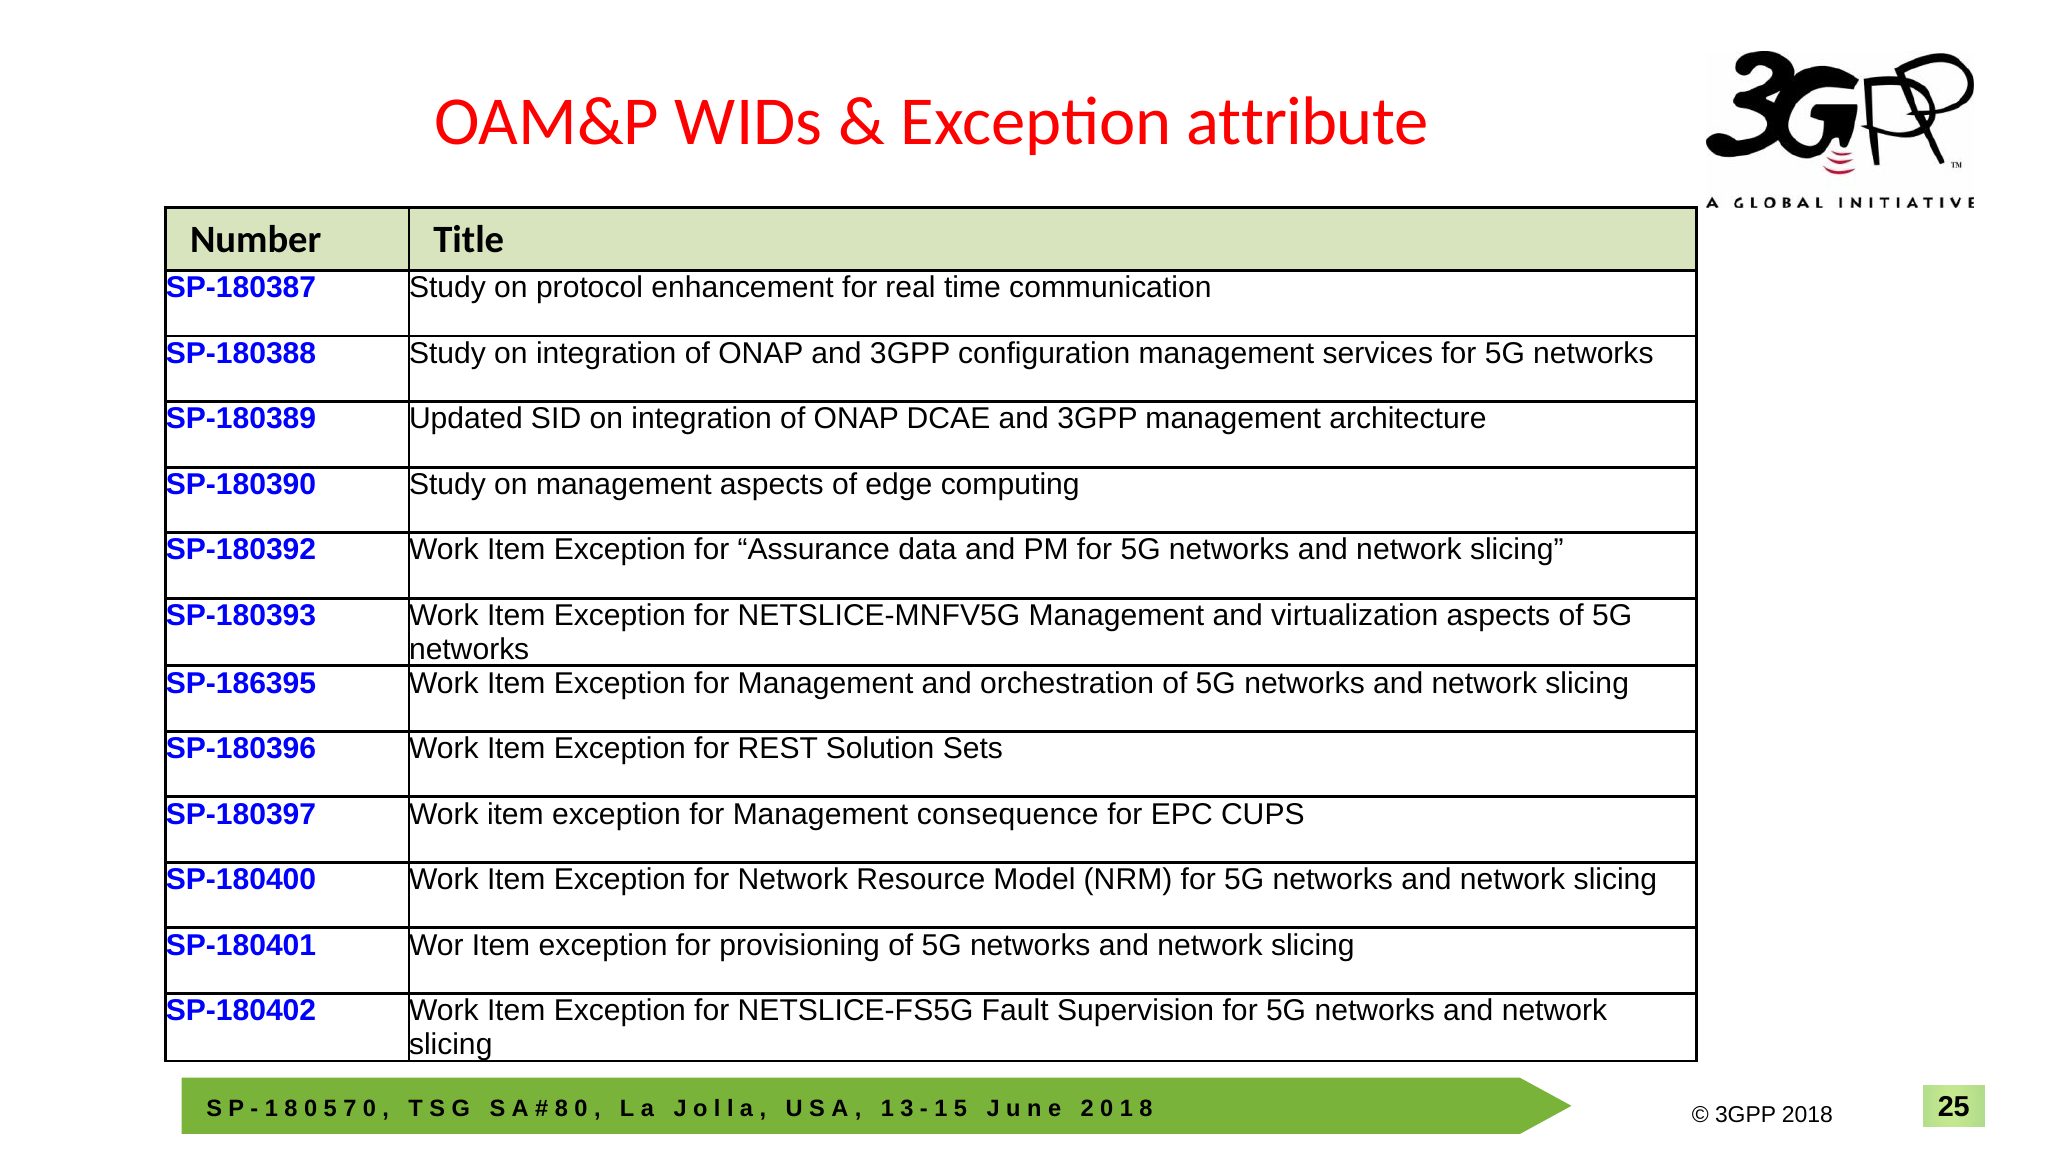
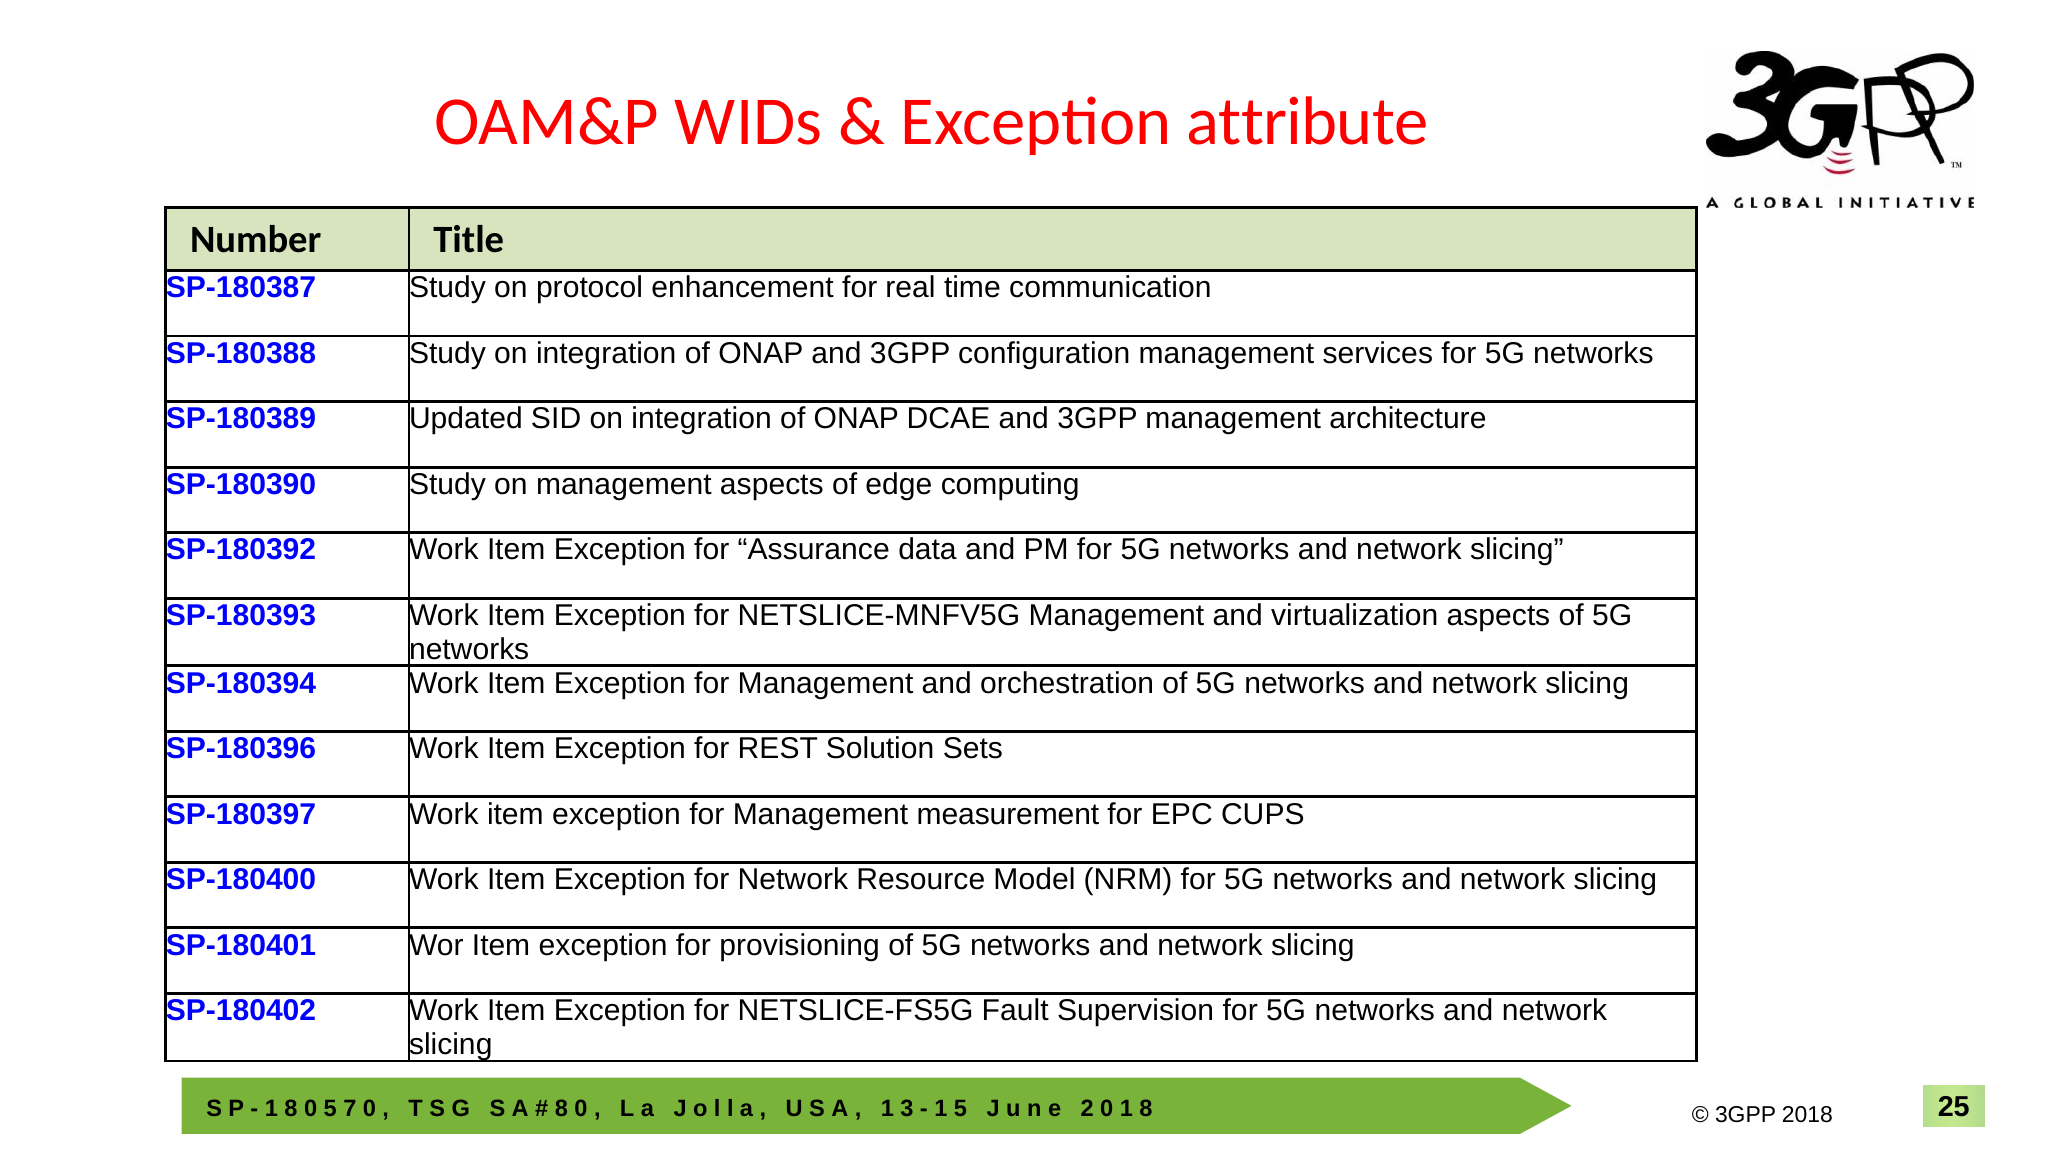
SP-186395: SP-186395 -> SP-180394
consequence: consequence -> measurement
